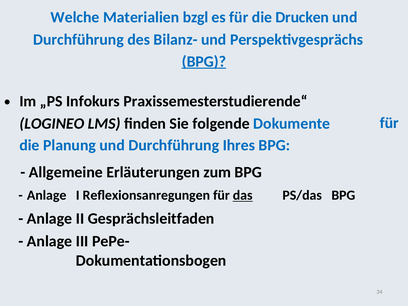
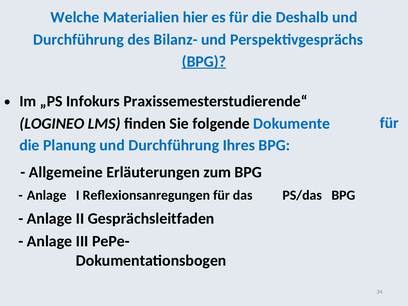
bzgl: bzgl -> hier
Drucken: Drucken -> Deshalb
das underline: present -> none
